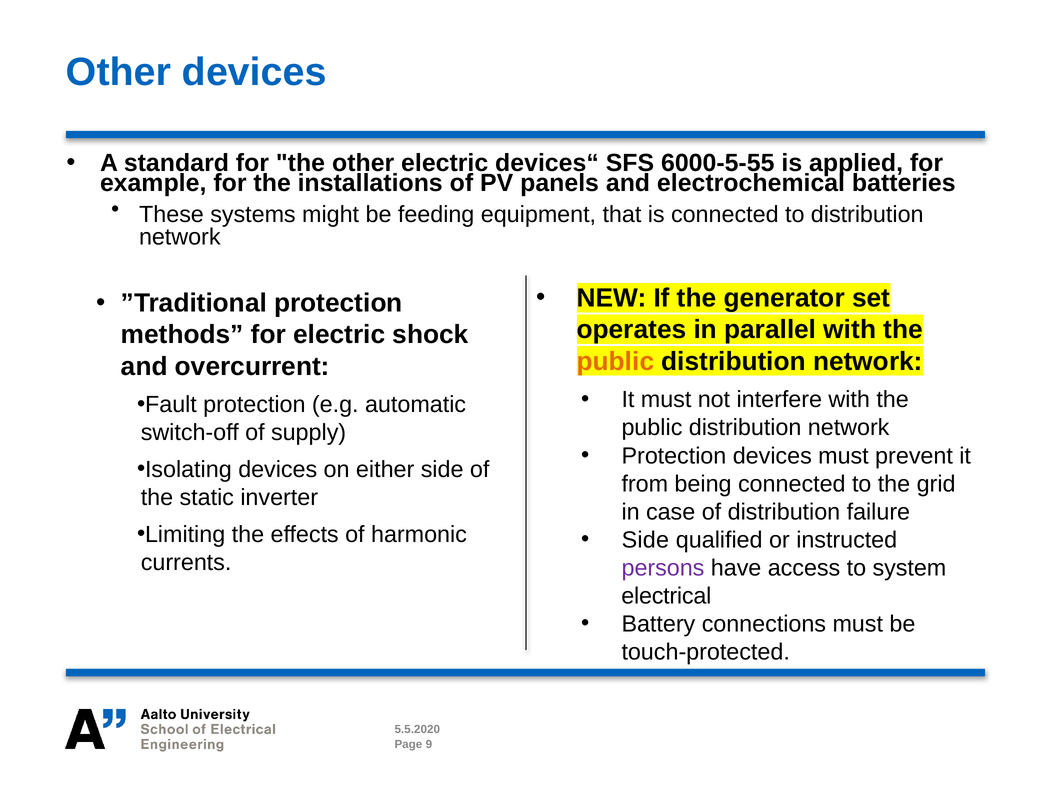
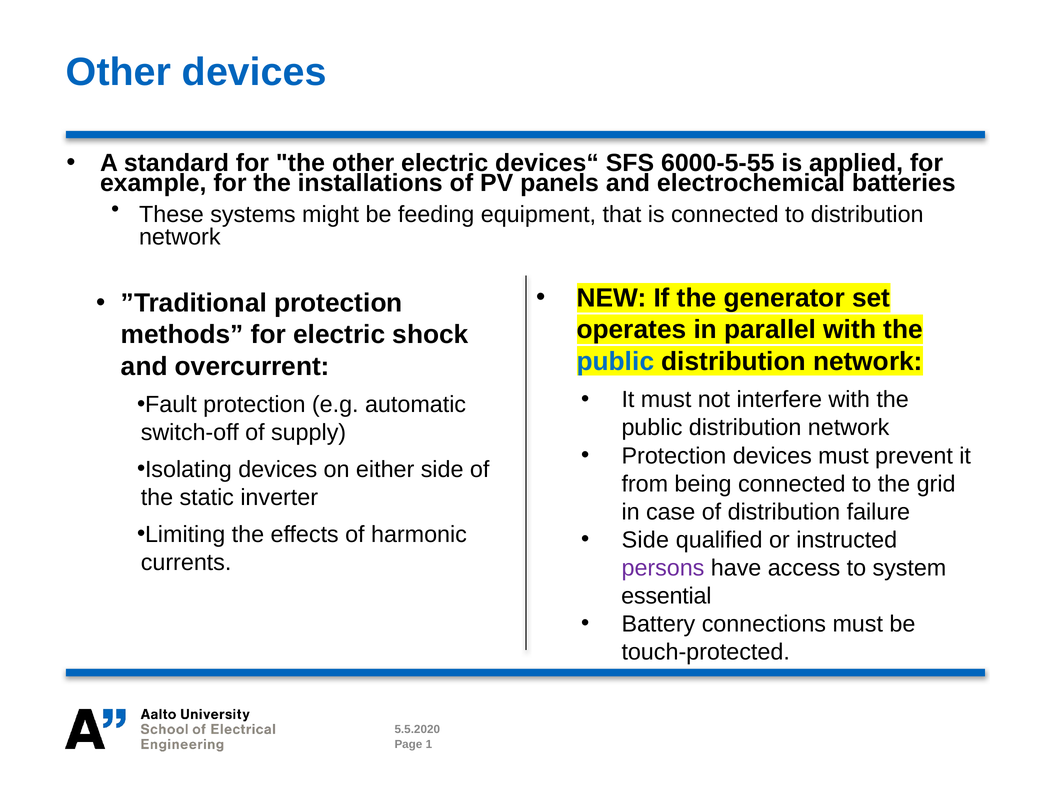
public at (616, 361) colour: orange -> blue
electrical: electrical -> essential
9: 9 -> 1
